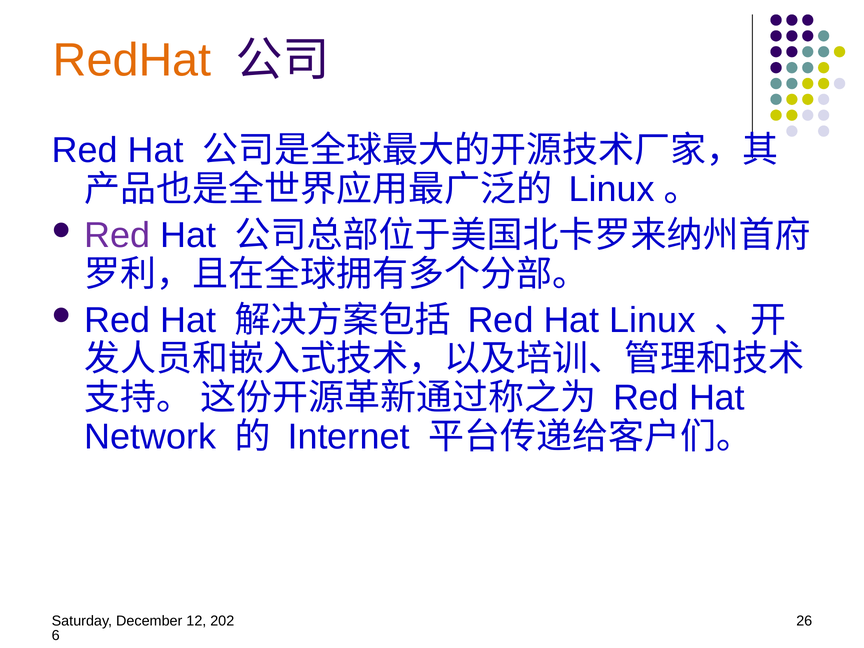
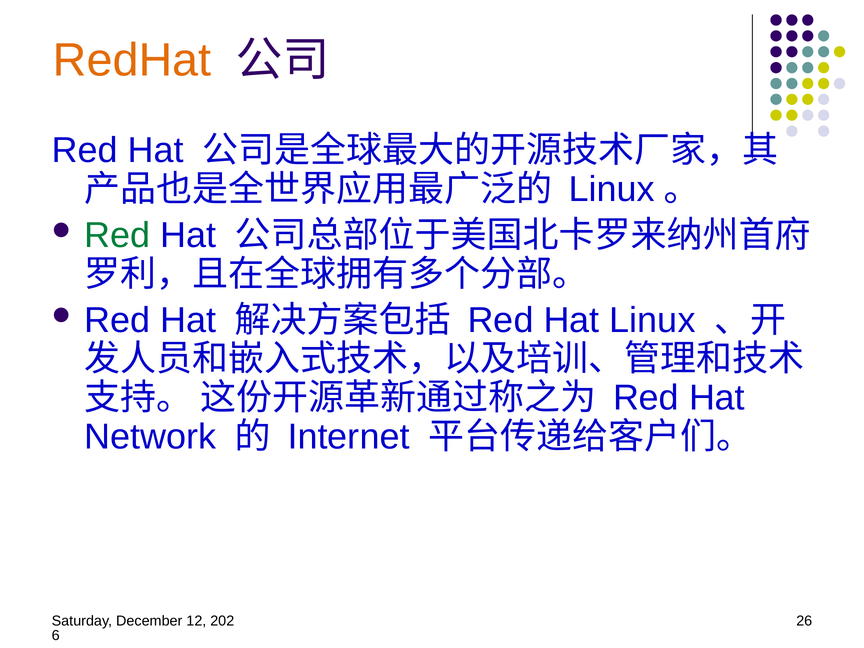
Red at (117, 235) colour: purple -> green
